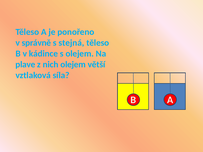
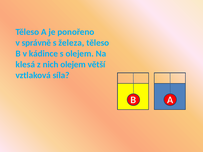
stejná: stejná -> železa
plave: plave -> klesá
